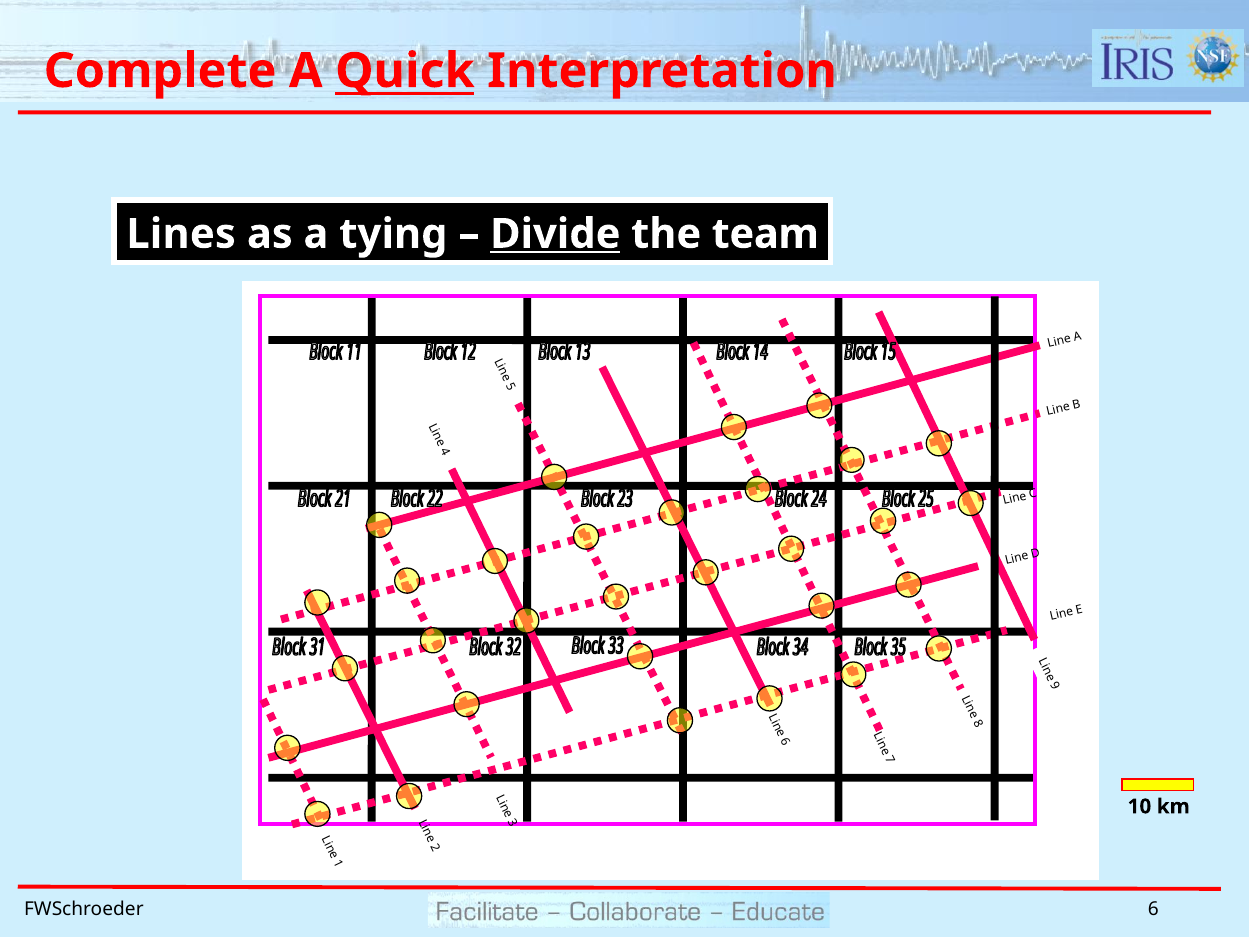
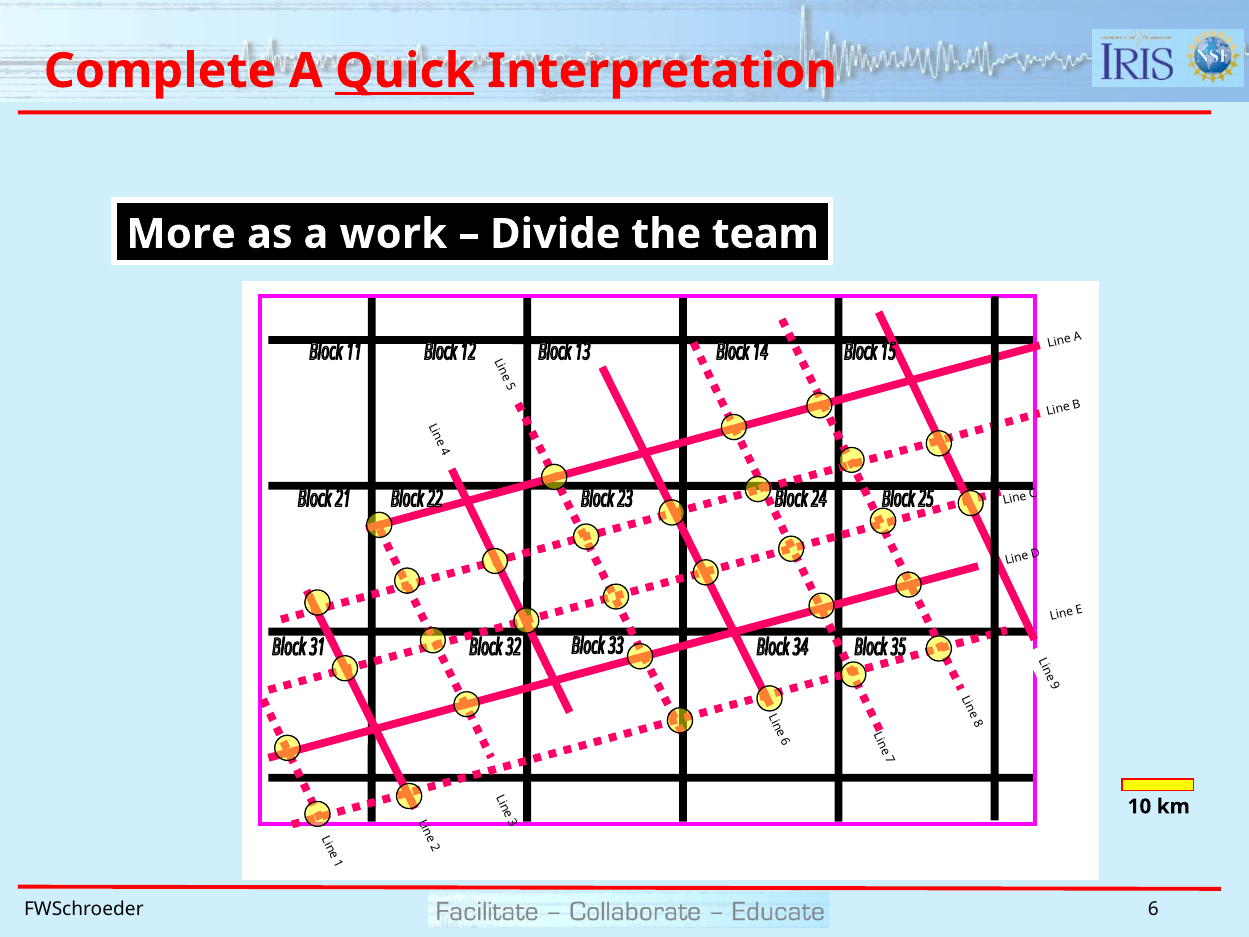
Lines: Lines -> More
tying: tying -> work
Divide underline: present -> none
